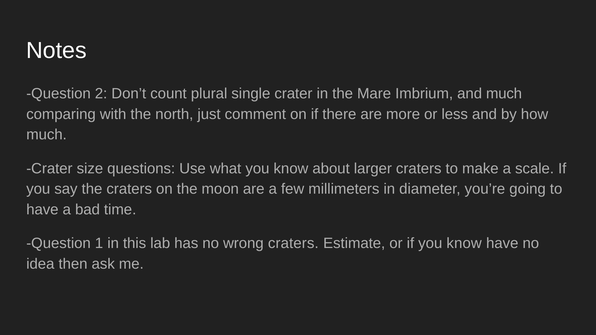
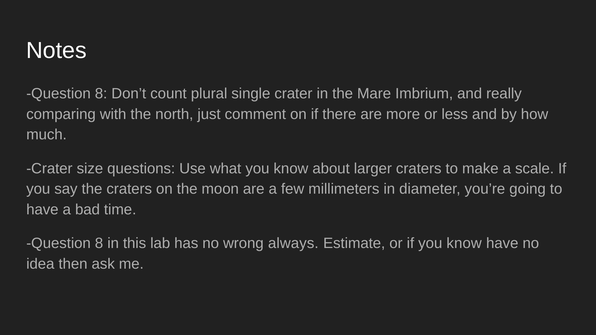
2 at (101, 94): 2 -> 8
and much: much -> really
1 at (99, 244): 1 -> 8
wrong craters: craters -> always
